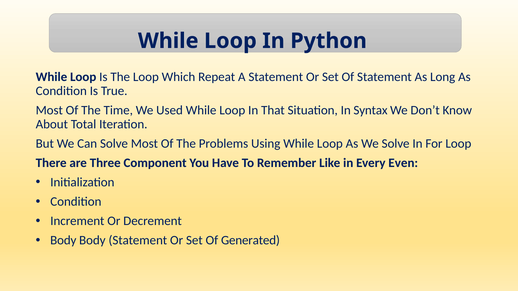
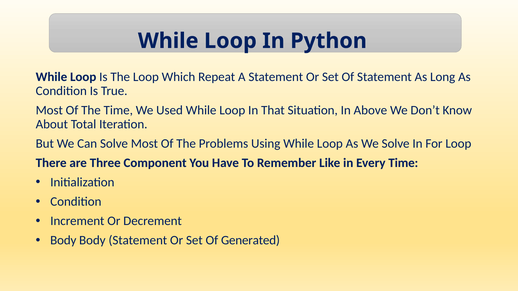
Syntax: Syntax -> Above
Every Even: Even -> Time
